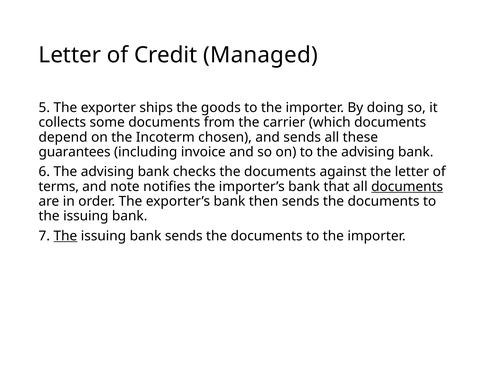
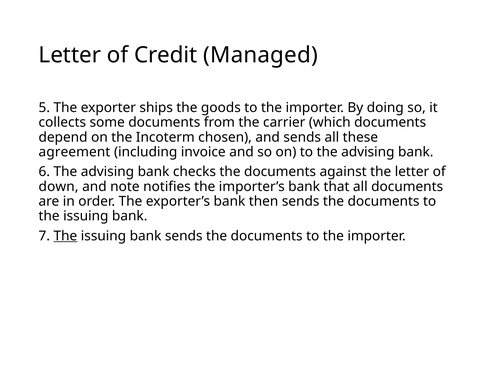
guarantees: guarantees -> agreement
terms: terms -> down
documents at (407, 186) underline: present -> none
